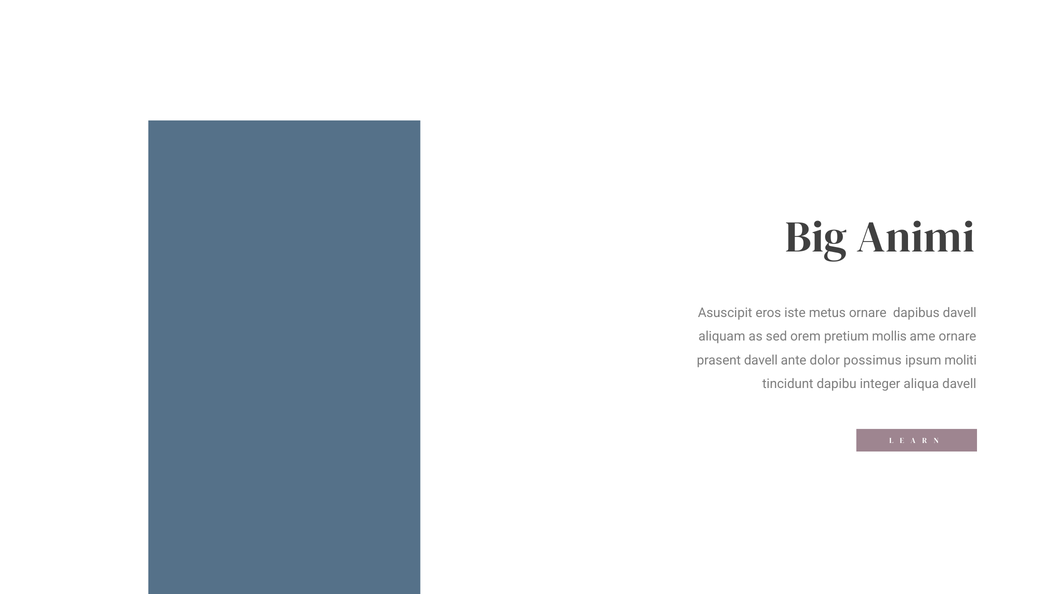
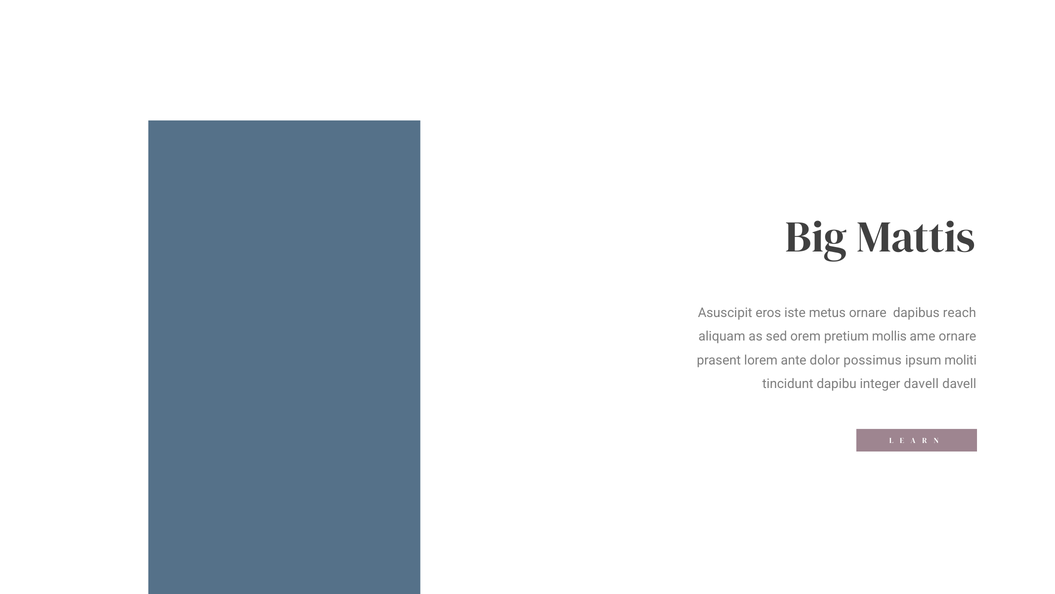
Animi: Animi -> Mattis
dapibus davell: davell -> reach
prasent davell: davell -> lorem
integer aliqua: aliqua -> davell
